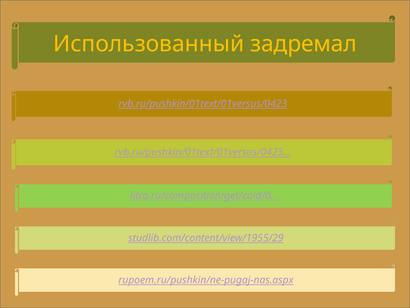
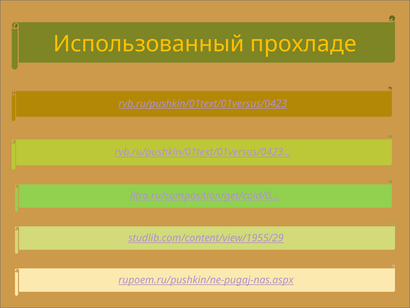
задремал: задремал -> прохладе
